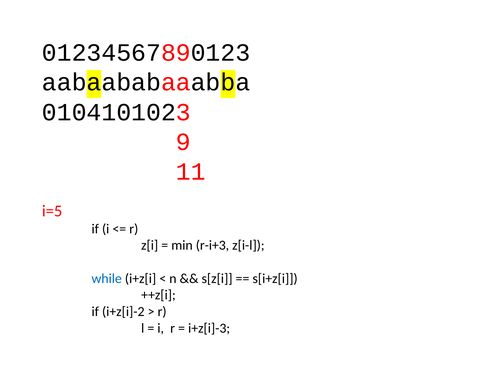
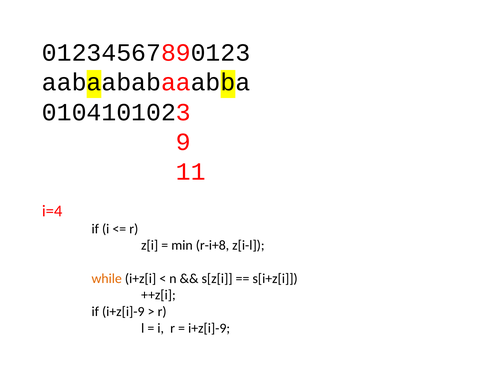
i=5: i=5 -> i=4
r-i+3: r-i+3 -> r-i+8
while colour: blue -> orange
if i+z[i]-2: i+z[i]-2 -> i+z[i]-9
i+z[i]-3 at (209, 328): i+z[i]-3 -> i+z[i]-9
